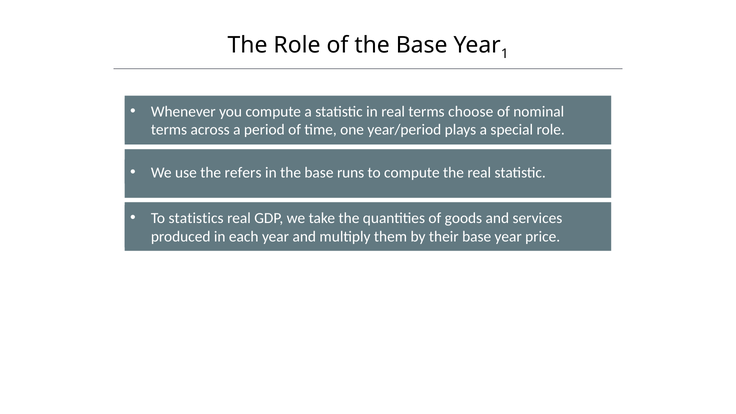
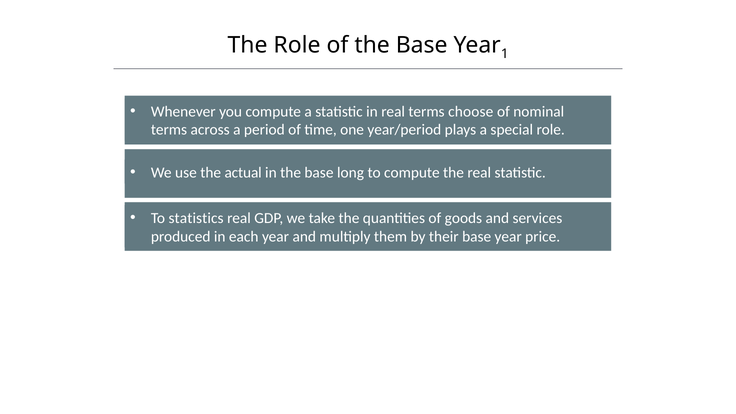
refers: refers -> actual
runs: runs -> long
